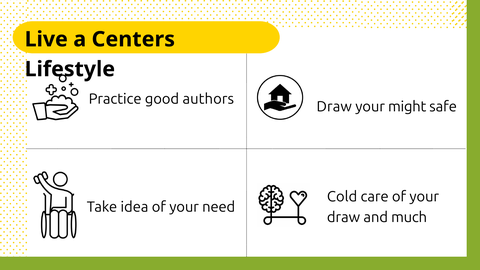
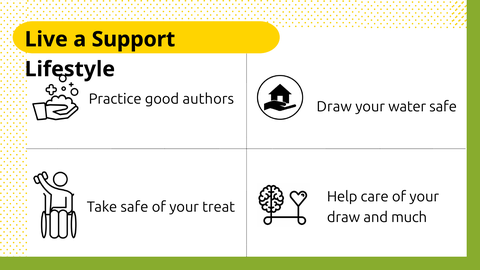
Centers: Centers -> Support
might: might -> water
Cold: Cold -> Help
Take idea: idea -> safe
need: need -> treat
